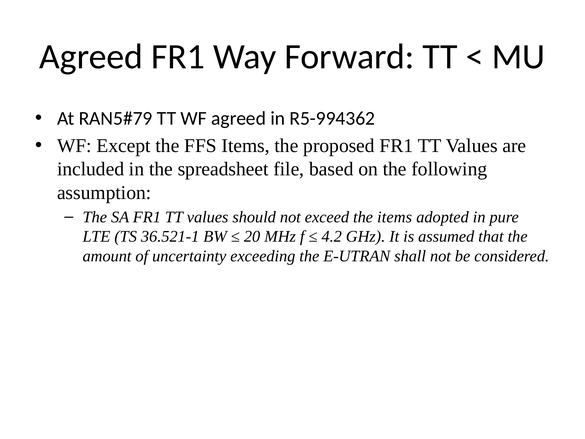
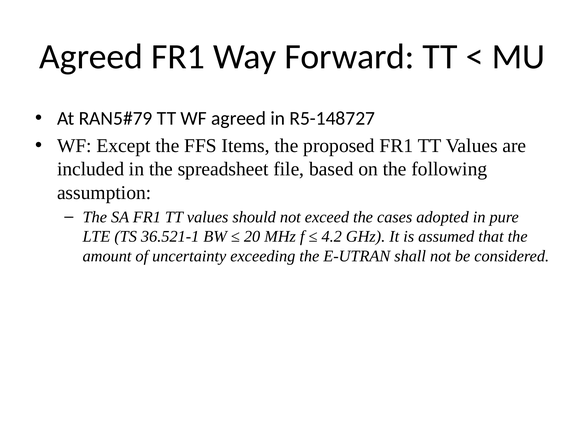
R5-994362: R5-994362 -> R5-148727
the items: items -> cases
